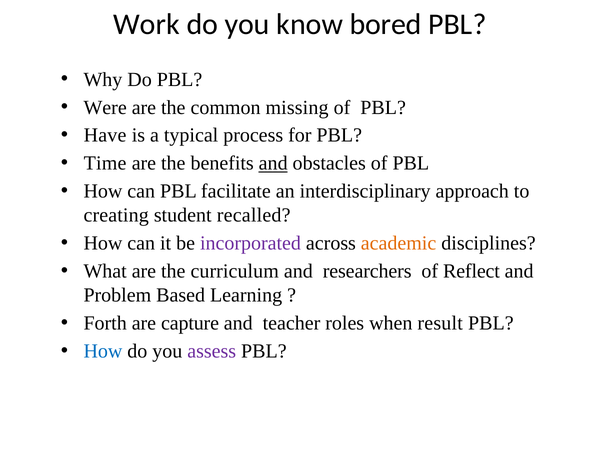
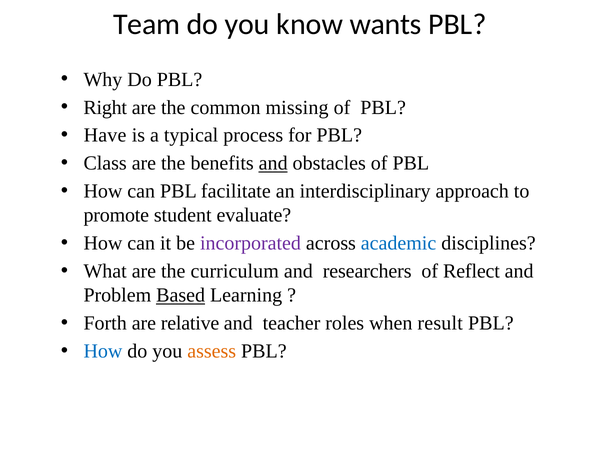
Work: Work -> Team
bored: bored -> wants
Were: Were -> Right
Time: Time -> Class
creating: creating -> promote
recalled: recalled -> evaluate
academic colour: orange -> blue
Based underline: none -> present
capture: capture -> relative
assess colour: purple -> orange
